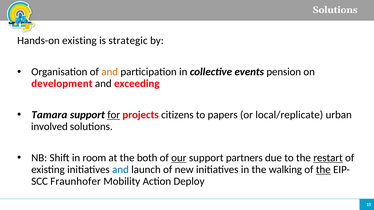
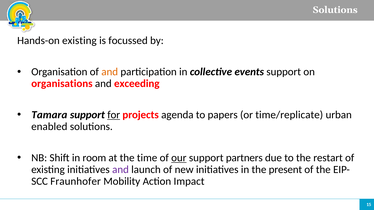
strategic: strategic -> focussed
events pension: pension -> support
development: development -> organisations
citizens: citizens -> agenda
local/replicate: local/replicate -> time/replicate
involved: involved -> enabled
both: both -> time
restart underline: present -> none
and at (120, 170) colour: blue -> purple
walking: walking -> present
the at (323, 170) underline: present -> none
Deploy: Deploy -> Impact
